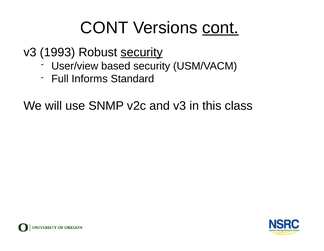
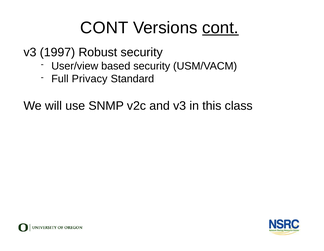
1993: 1993 -> 1997
security at (142, 52) underline: present -> none
Informs: Informs -> Privacy
